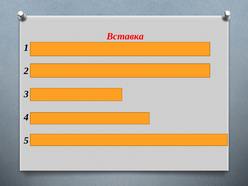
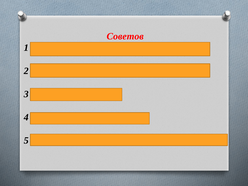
Вставка: Вставка -> Советов
